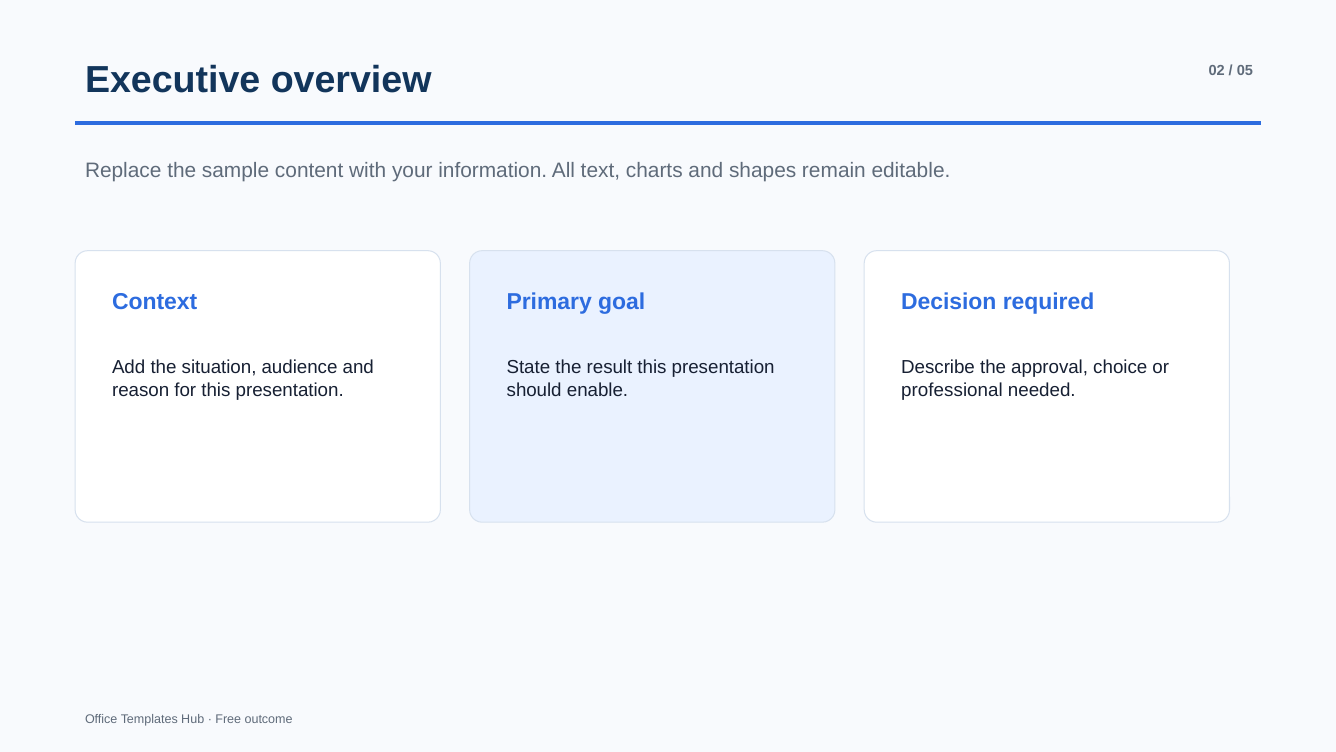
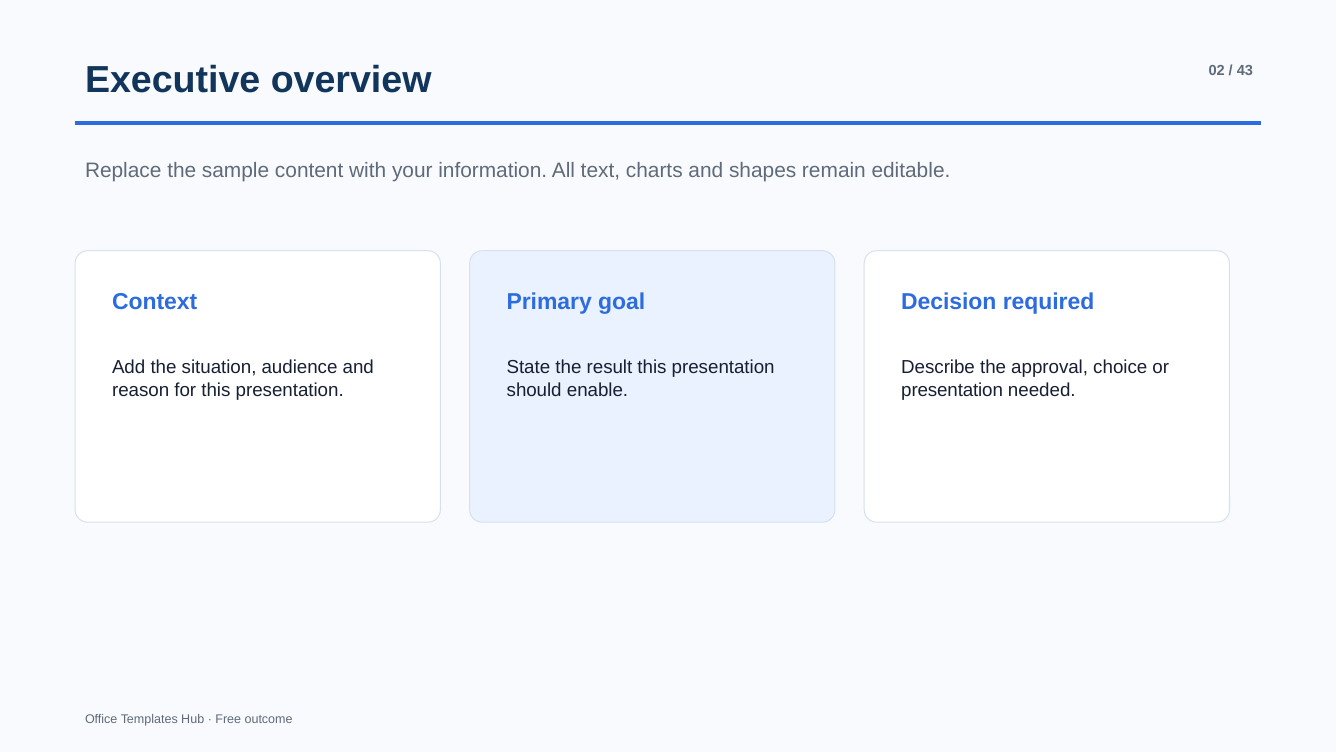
05: 05 -> 43
professional at (952, 390): professional -> presentation
